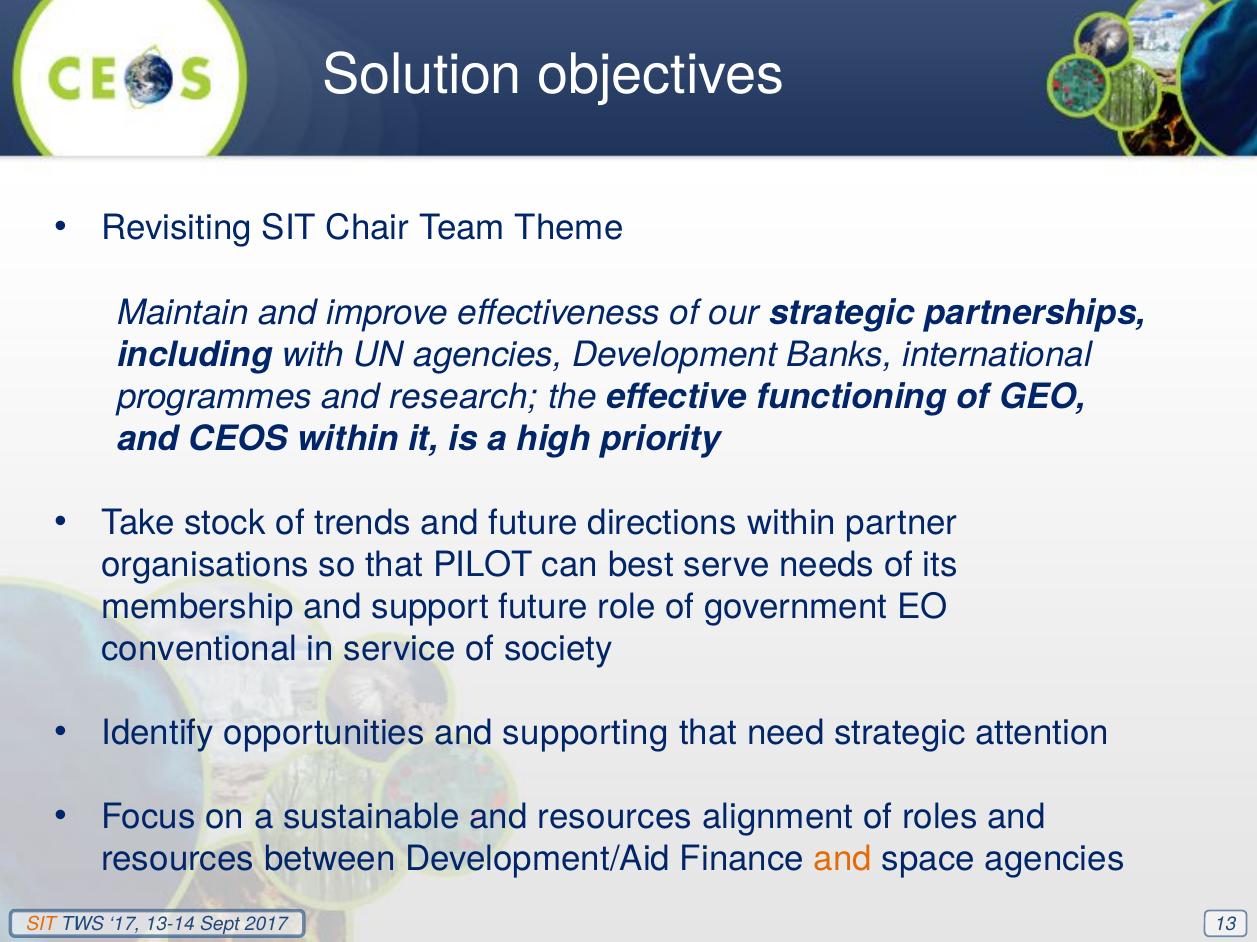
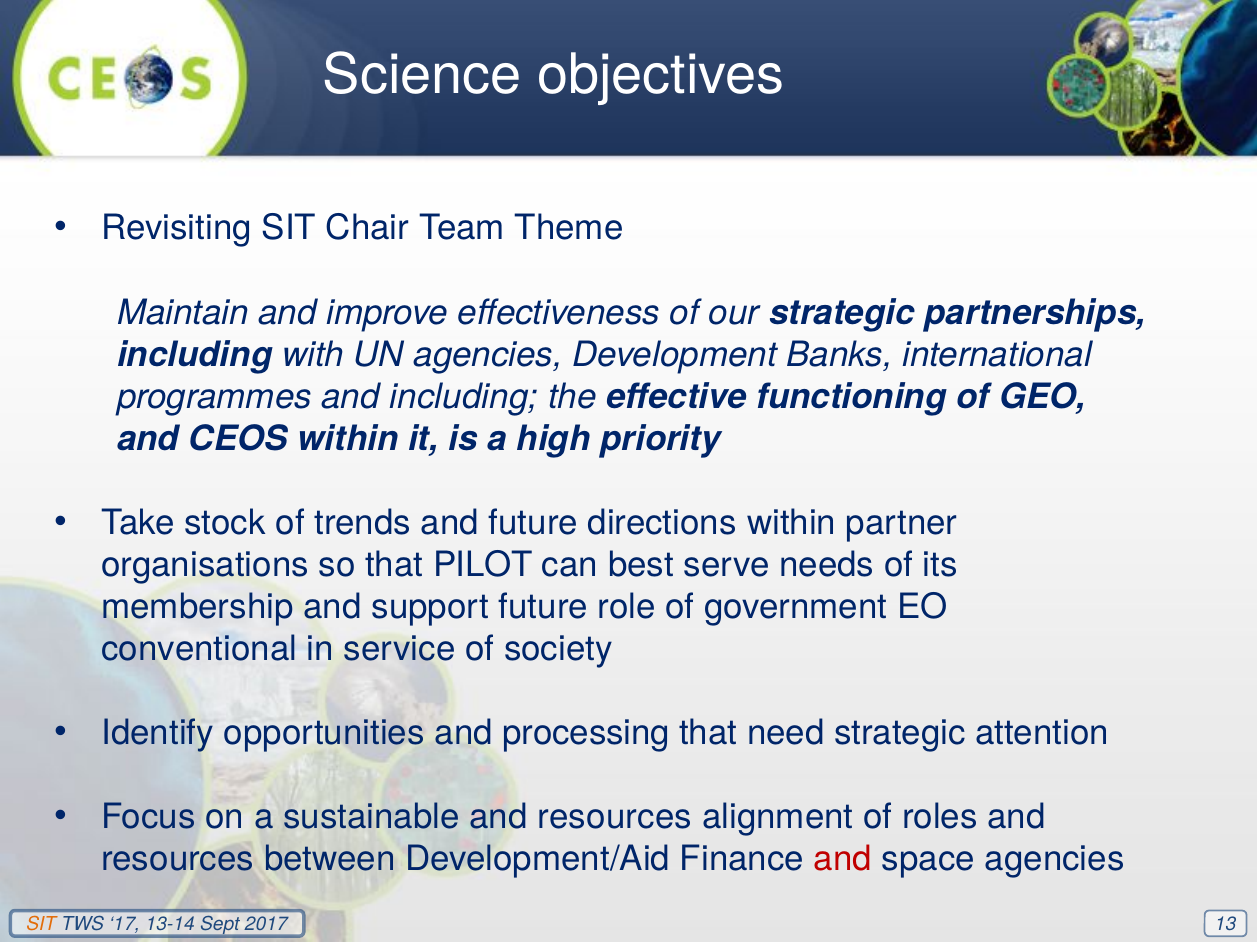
Solution: Solution -> Science
and research: research -> including
supporting: supporting -> processing
and at (843, 860) colour: orange -> red
